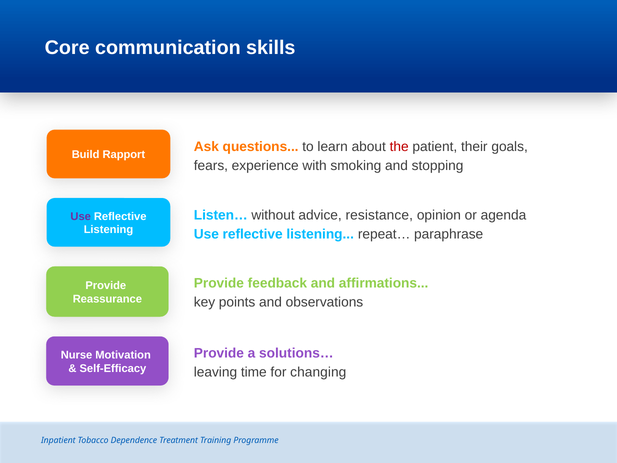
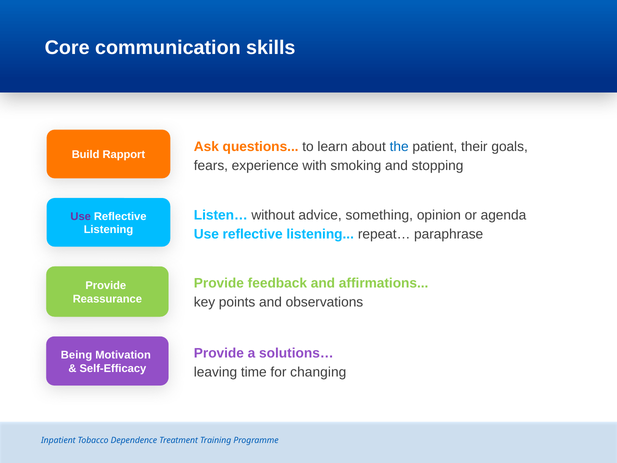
the colour: red -> blue
resistance: resistance -> something
Nurse: Nurse -> Being
